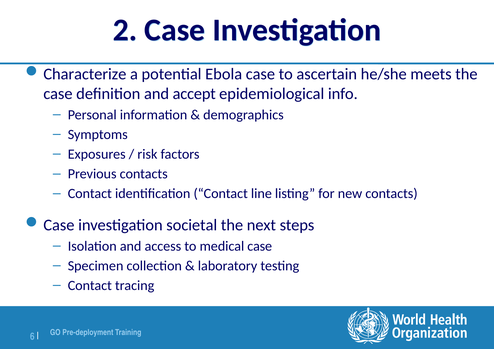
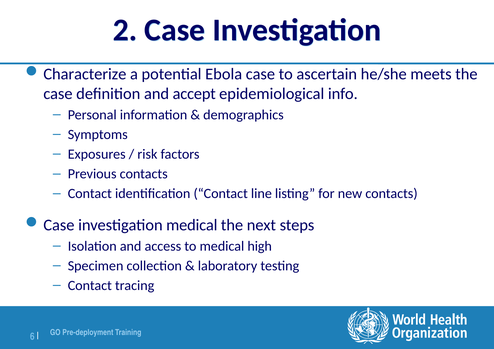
investigation societal: societal -> medical
medical case: case -> high
